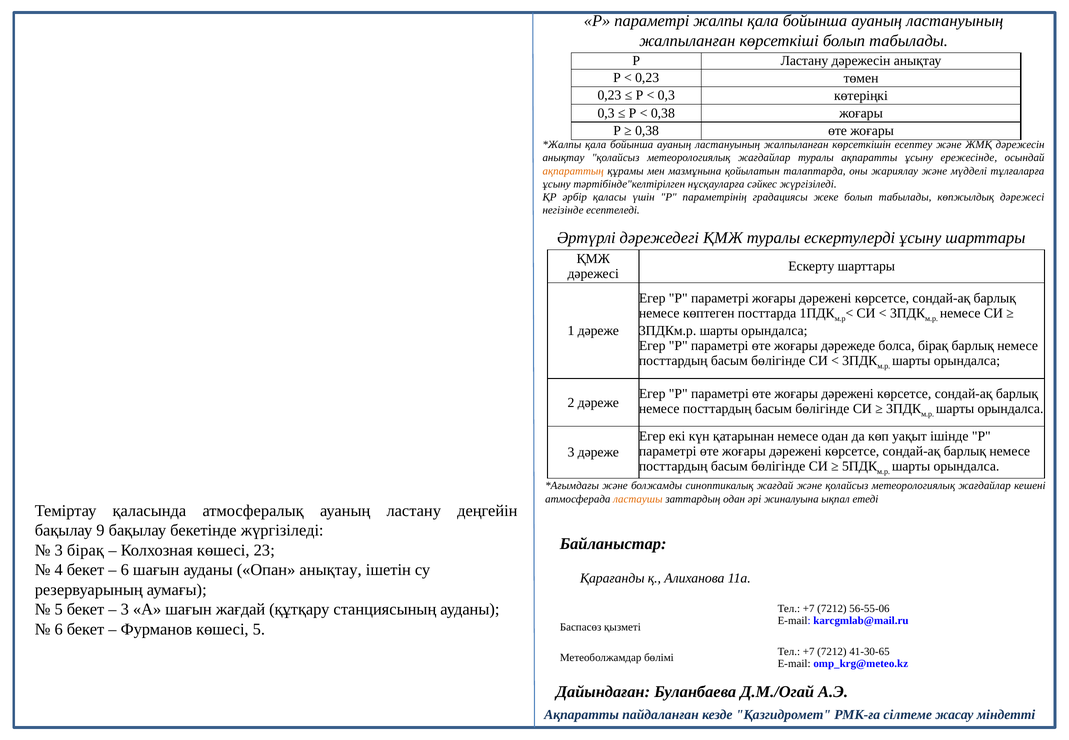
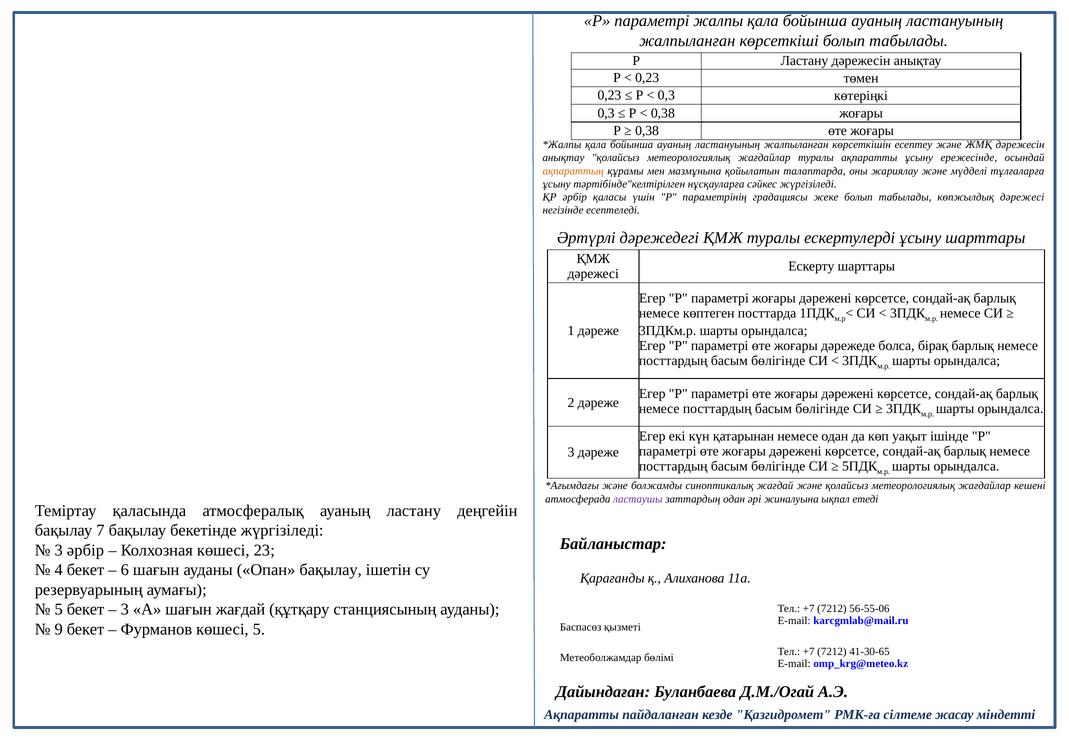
ластаушы colour: orange -> purple
9: 9 -> 7
3 бірақ: бірақ -> әрбір
Опан анықтау: анықтау -> бақылау
6 at (59, 629): 6 -> 9
